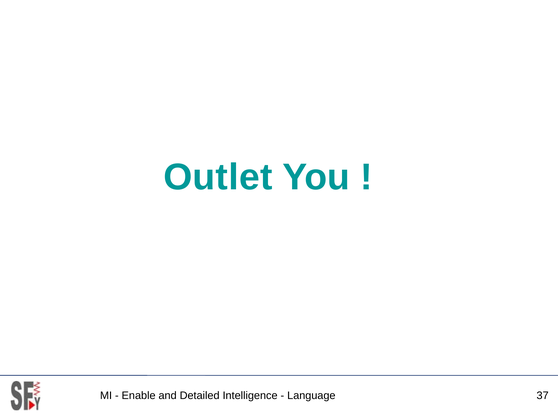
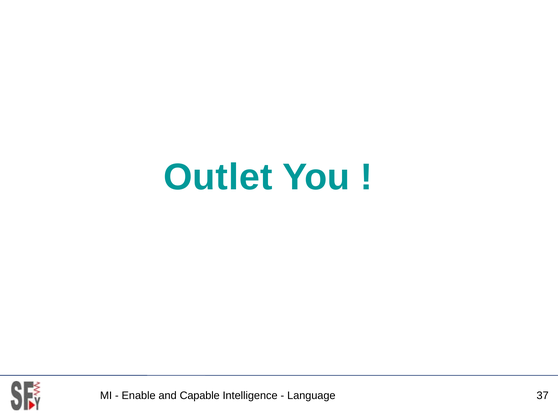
Detailed: Detailed -> Capable
